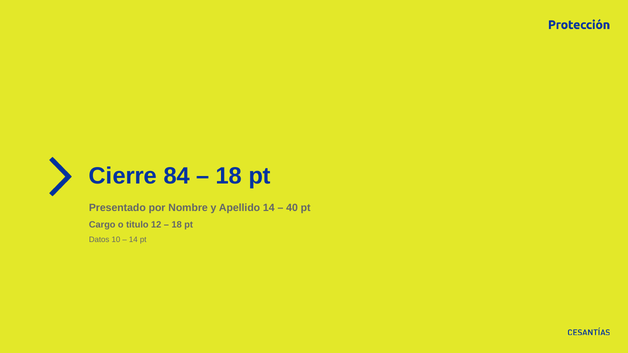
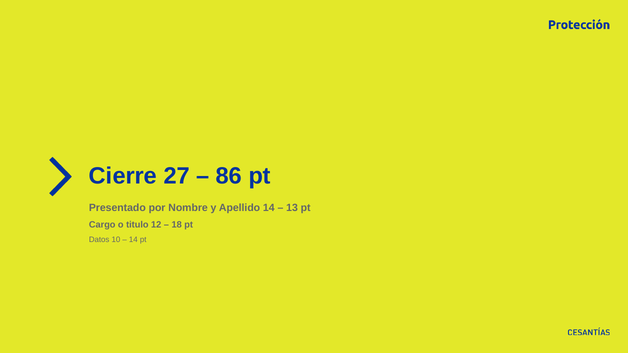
84: 84 -> 27
18 at (229, 176): 18 -> 86
40: 40 -> 13
